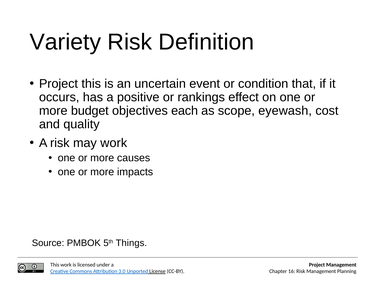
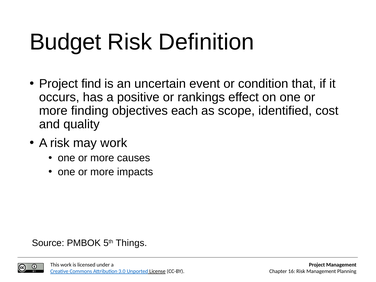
Variety: Variety -> Budget
Project this: this -> find
budget: budget -> finding
eyewash: eyewash -> identified
